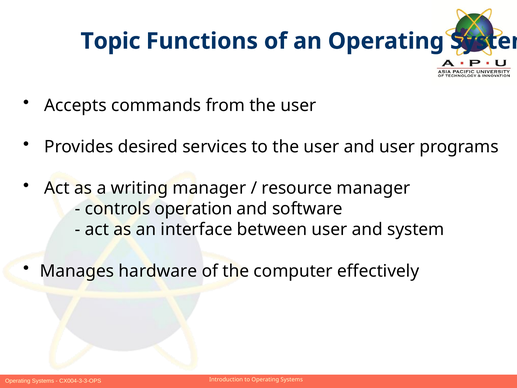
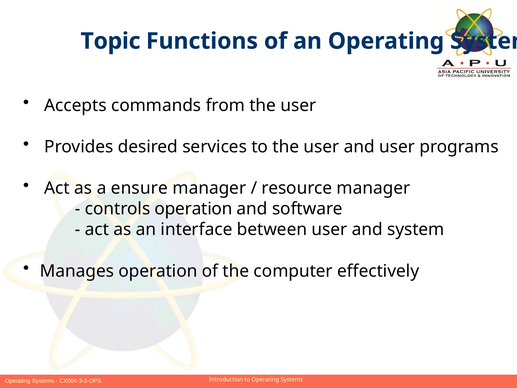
writing: writing -> ensure
Manages hardware: hardware -> operation
